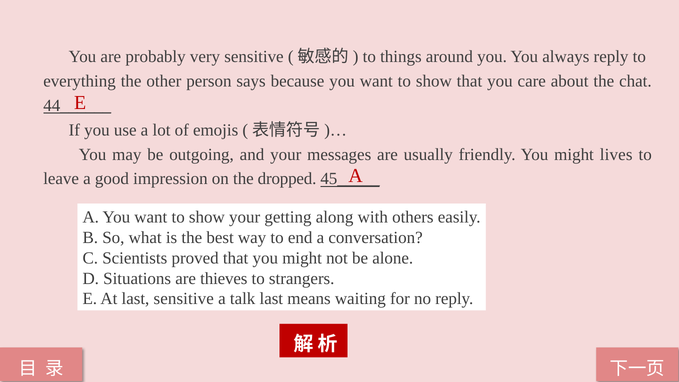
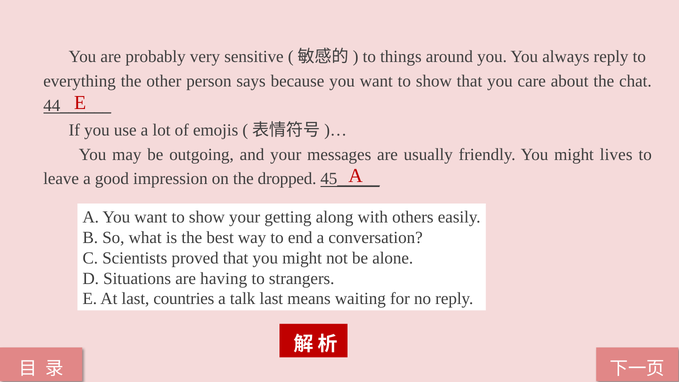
thieves: thieves -> having
last sensitive: sensitive -> countries
